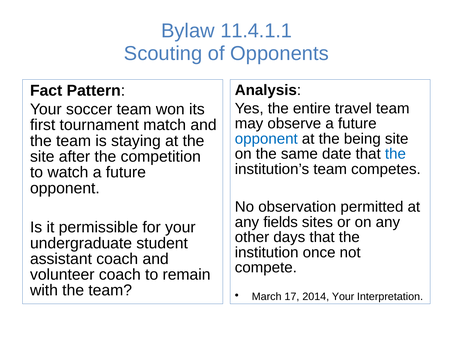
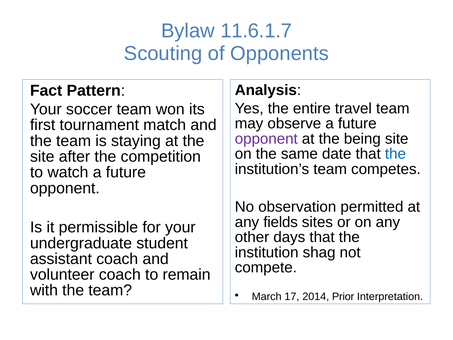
11.4.1.1: 11.4.1.1 -> 11.6.1.7
opponent at (266, 139) colour: blue -> purple
once: once -> shag
2014 Your: Your -> Prior
